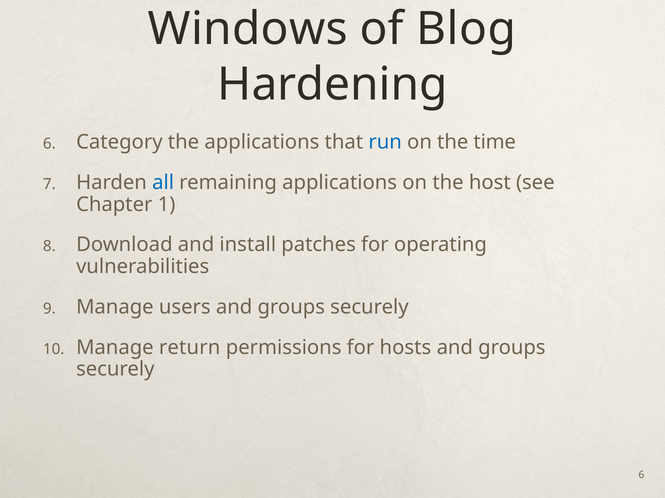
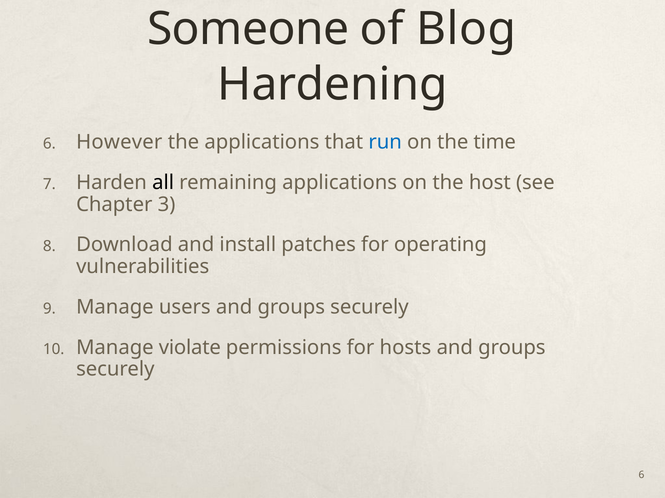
Windows: Windows -> Someone
Category: Category -> However
all colour: blue -> black
1: 1 -> 3
return: return -> violate
